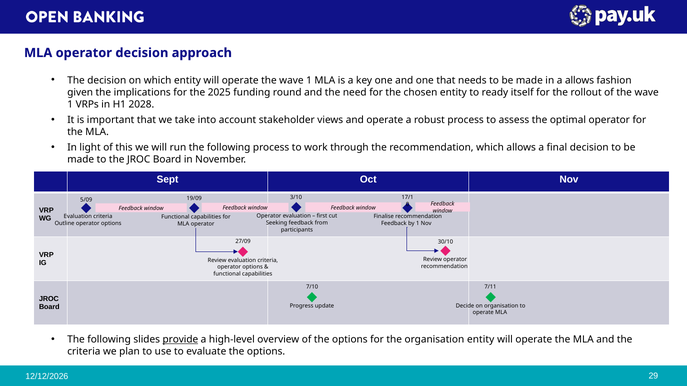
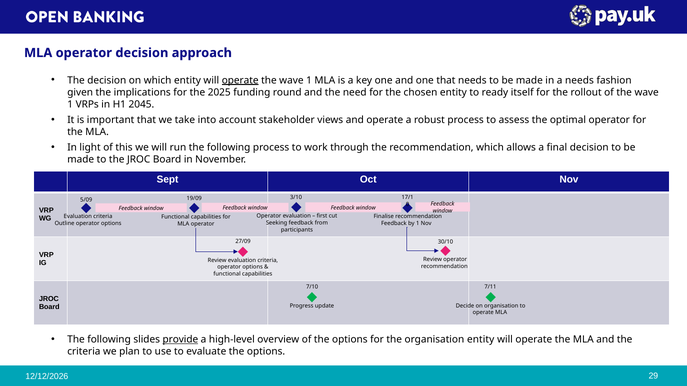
operate at (240, 80) underline: none -> present
a allows: allows -> needs
2028: 2028 -> 2045
